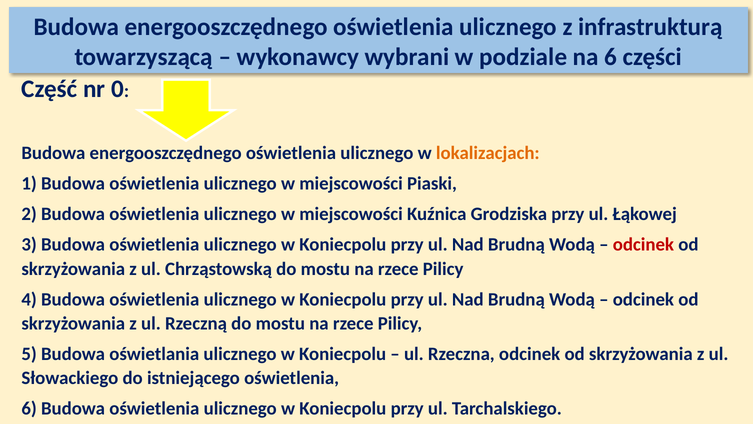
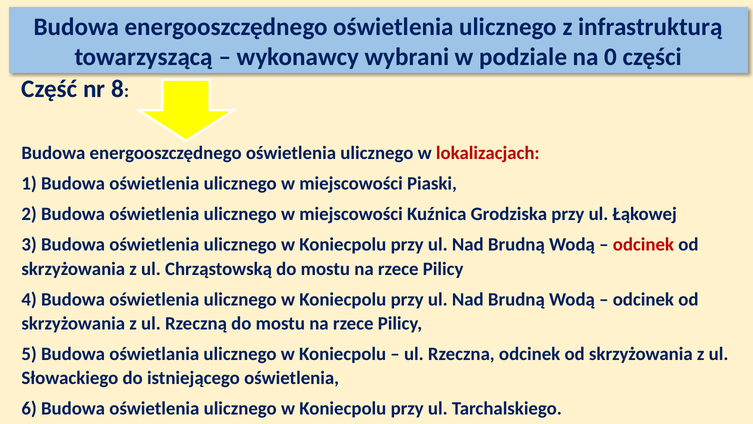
na 6: 6 -> 0
0: 0 -> 8
lokalizacjach colour: orange -> red
